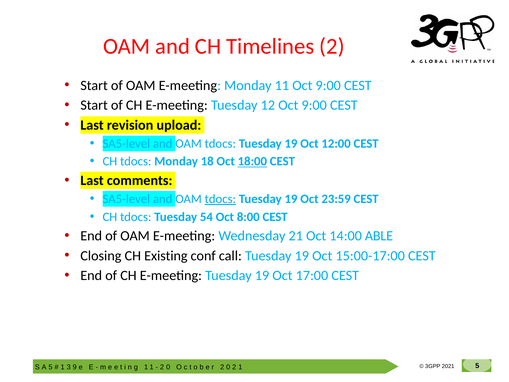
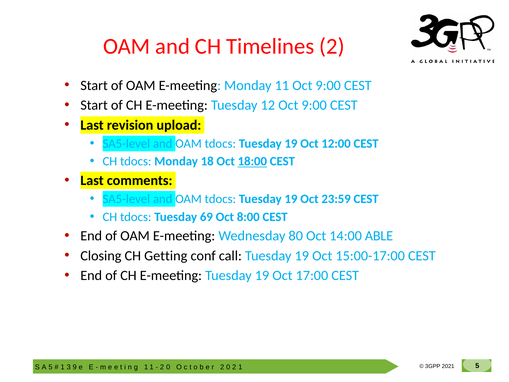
tdocs at (220, 199) underline: present -> none
54: 54 -> 69
21: 21 -> 80
Existing: Existing -> Getting
